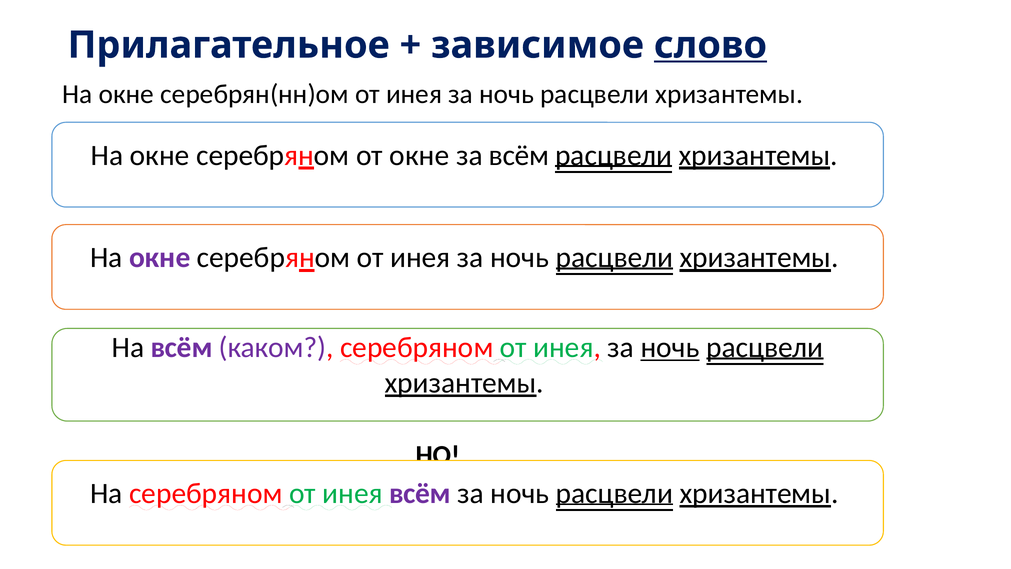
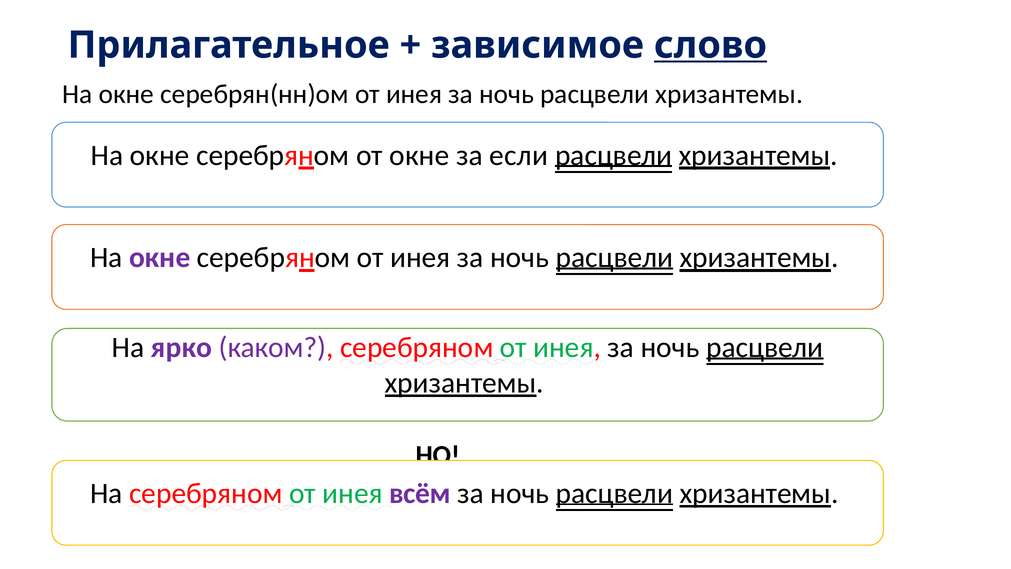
за всём: всём -> если
На всём: всём -> ярко
ночь at (670, 347) underline: present -> none
